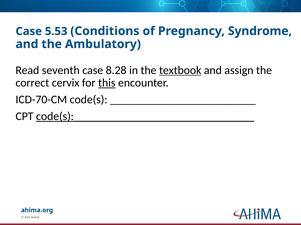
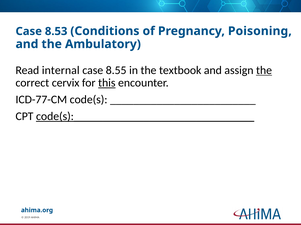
5.53: 5.53 -> 8.53
Syndrome: Syndrome -> Poisoning
seventh: seventh -> internal
8.28: 8.28 -> 8.55
textbook underline: present -> none
the at (264, 70) underline: none -> present
ICD-70-CM: ICD-70-CM -> ICD-77-CM
